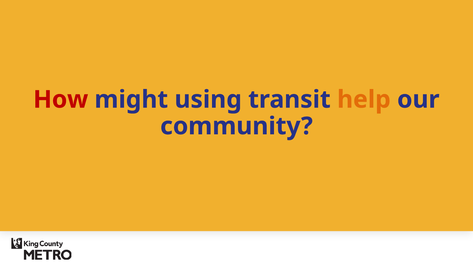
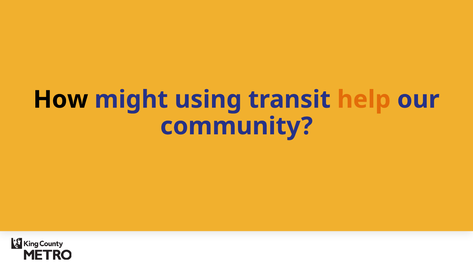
How colour: red -> black
